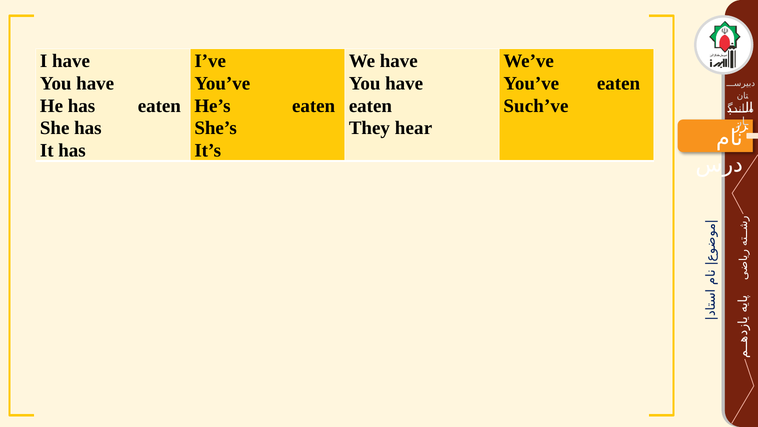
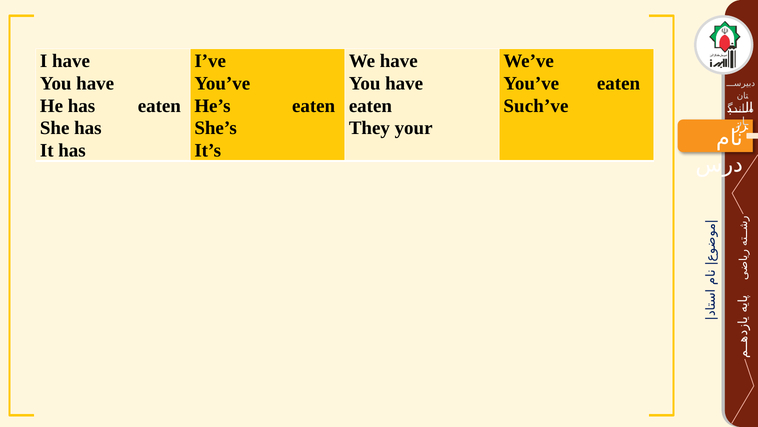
hear: hear -> your
